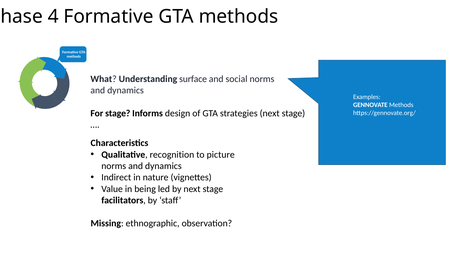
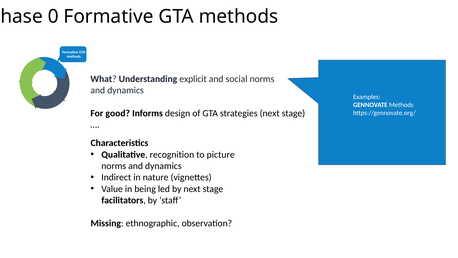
4: 4 -> 0
surface: surface -> explicit
For stage: stage -> good
